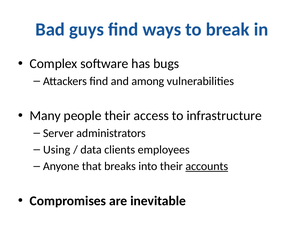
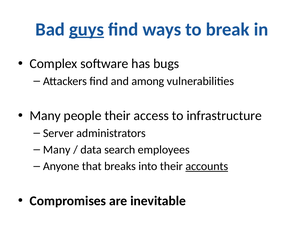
guys underline: none -> present
Using at (57, 150): Using -> Many
clients: clients -> search
